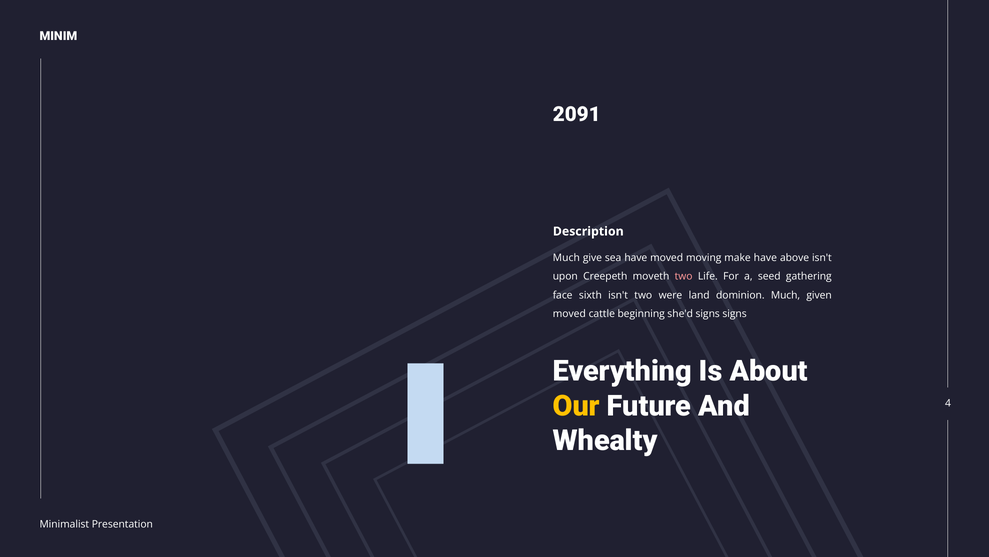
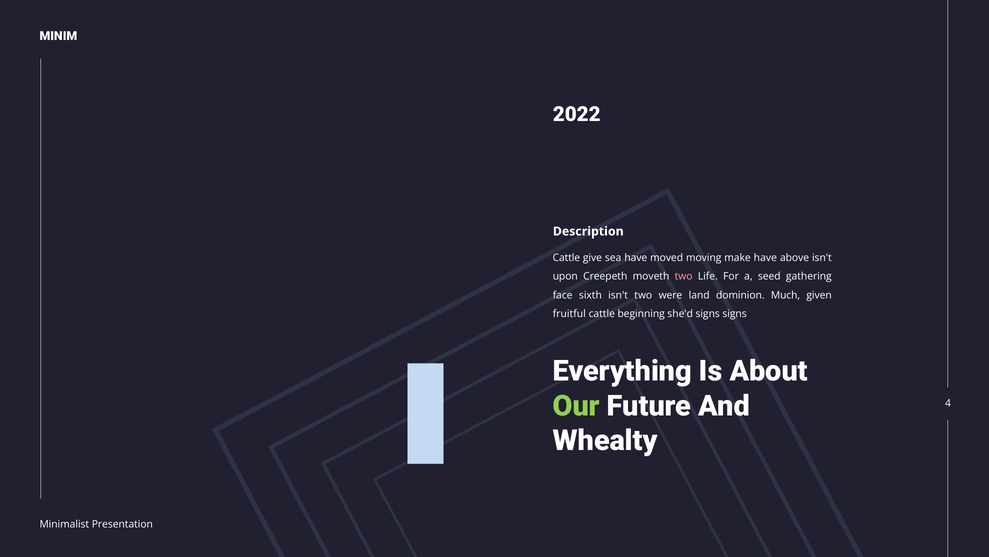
2091: 2091 -> 2022
Much at (566, 258): Much -> Cattle
moved at (569, 313): moved -> fruitful
Our colour: yellow -> light green
